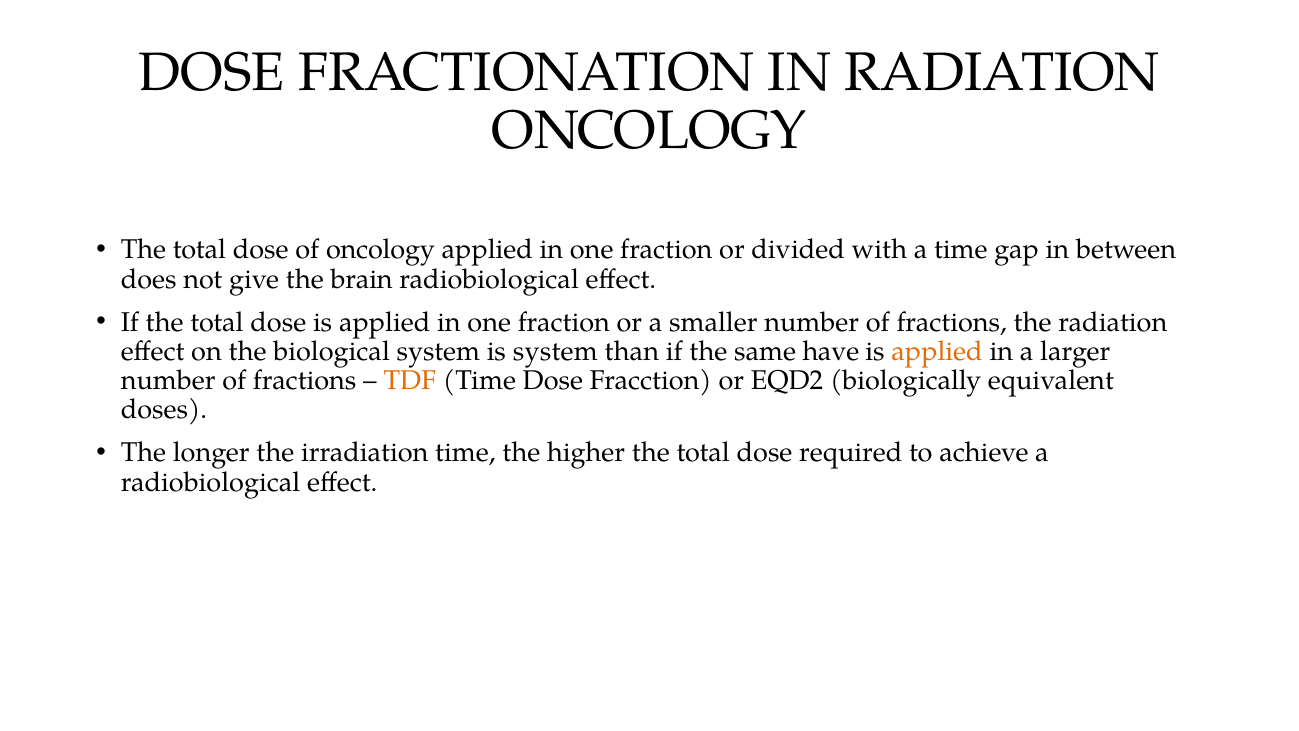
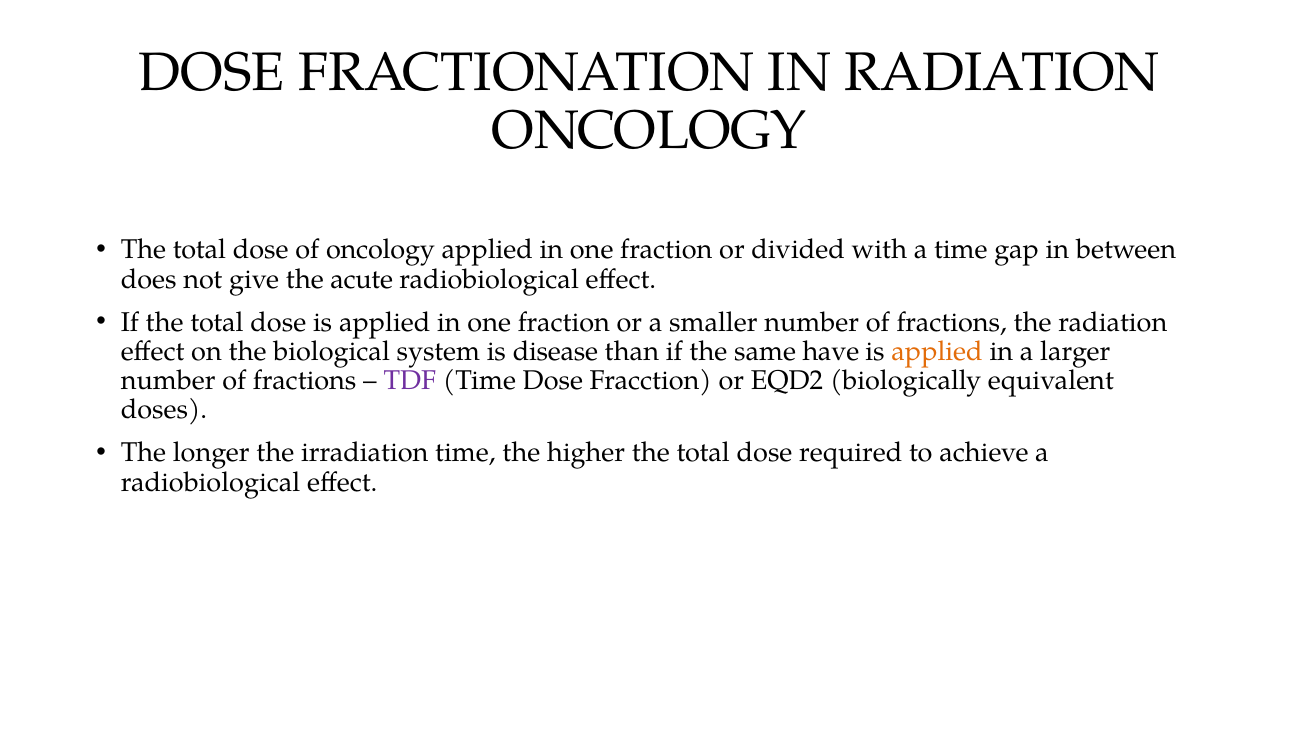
brain: brain -> acute
is system: system -> disease
TDF colour: orange -> purple
